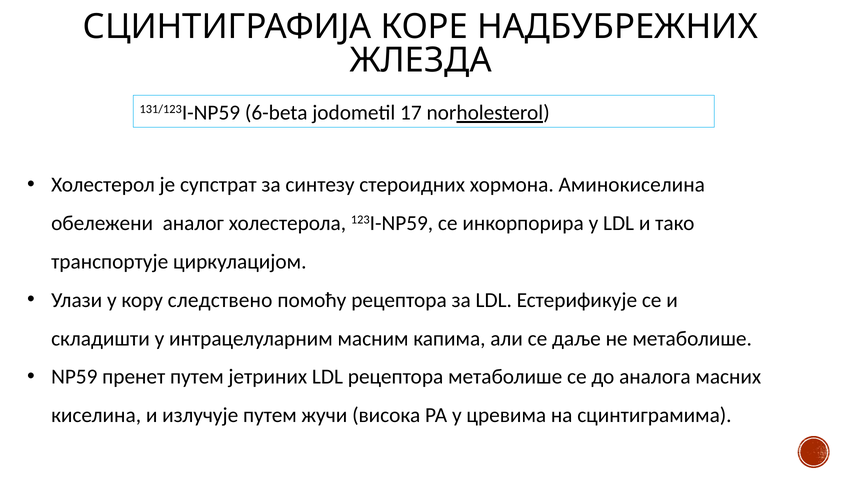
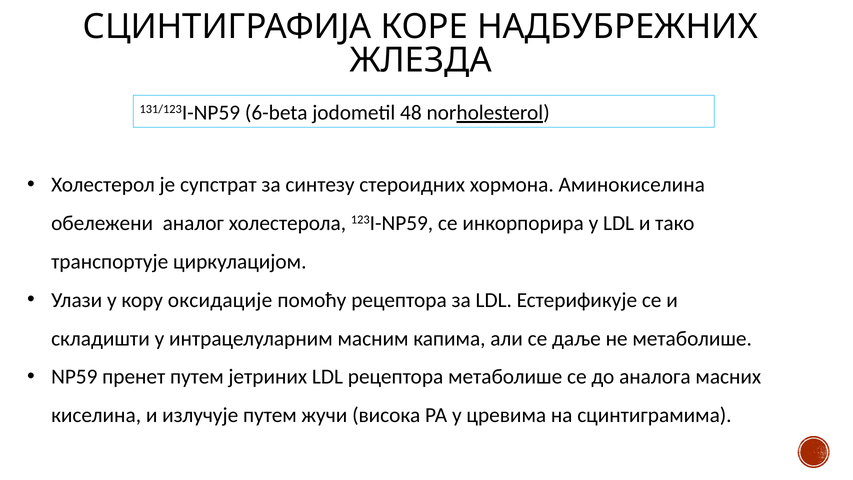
17: 17 -> 48
следствено: следствено -> оксидације
